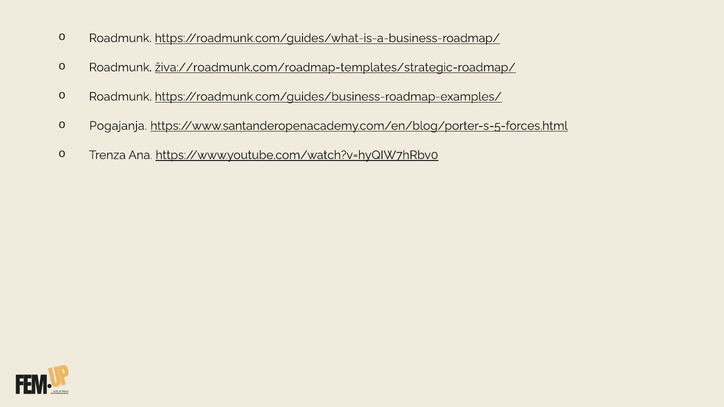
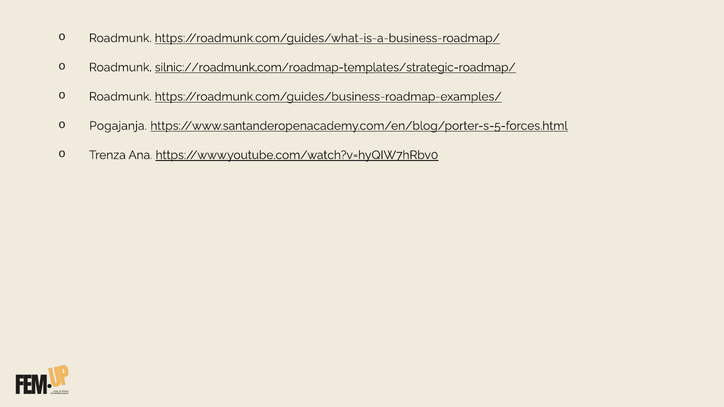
živa://roadmunk.com/roadmap-templates/strategic-roadmap/: živa://roadmunk.com/roadmap-templates/strategic-roadmap/ -> silnic://roadmunk.com/roadmap-templates/strategic-roadmap/
